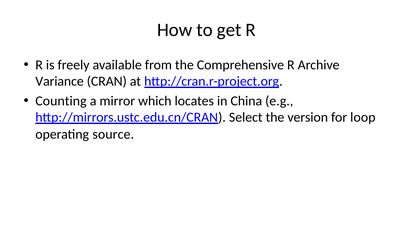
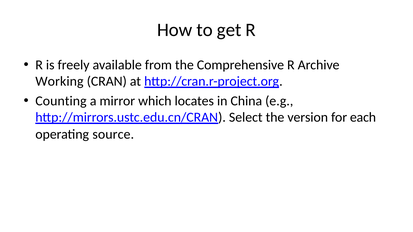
Variance: Variance -> Working
loop: loop -> each
